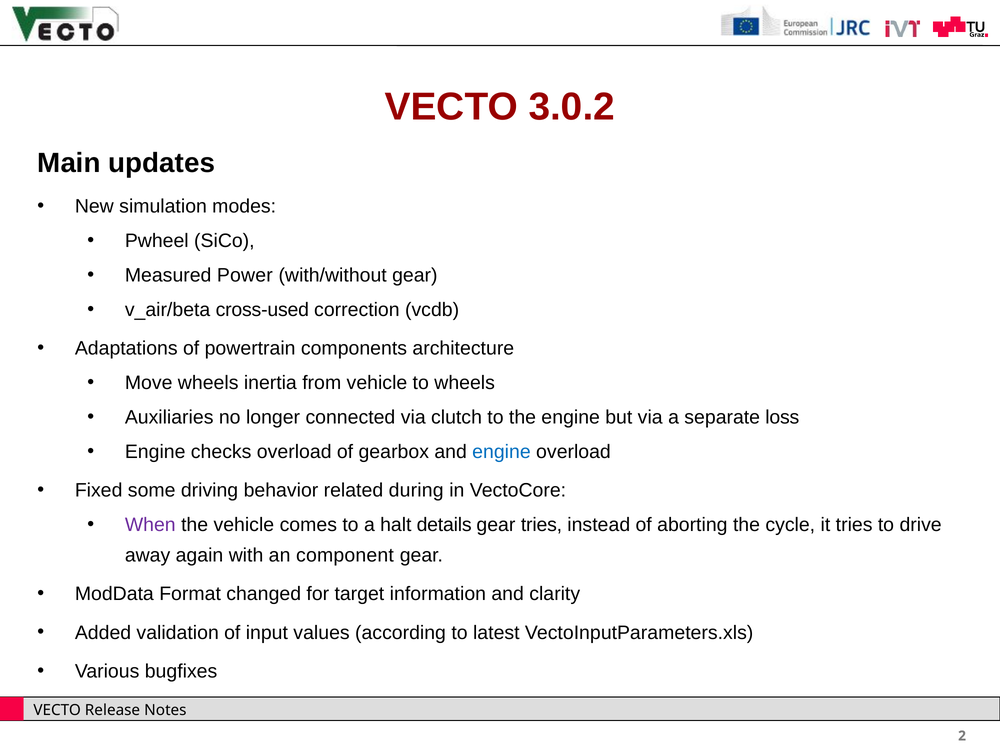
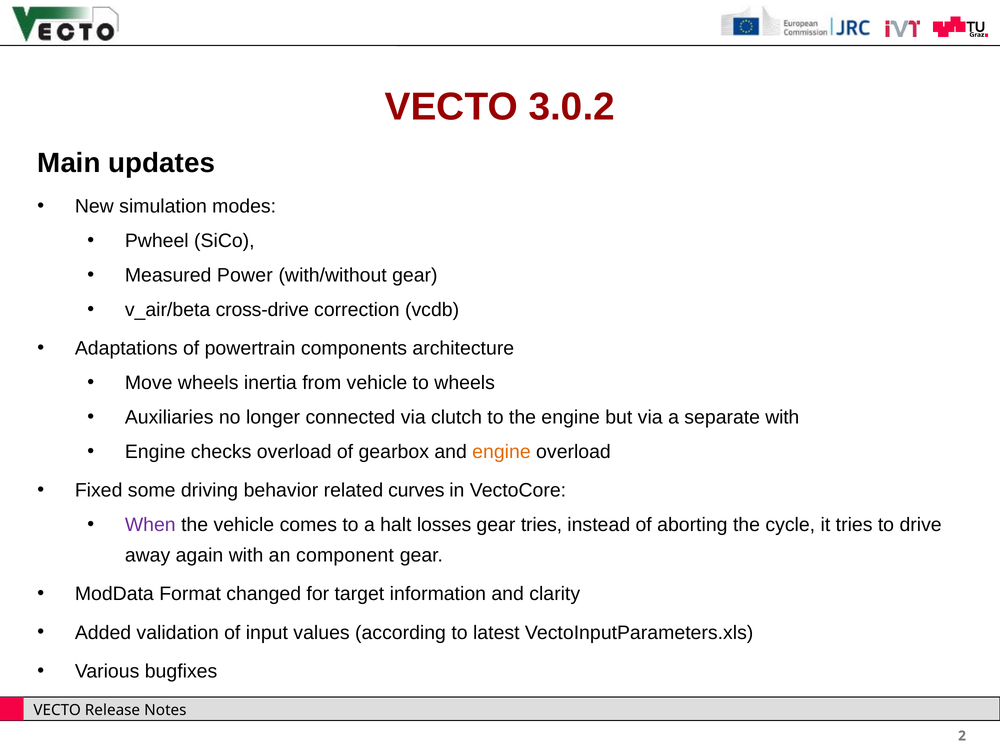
cross-used: cross-used -> cross-drive
separate loss: loss -> with
engine at (501, 452) colour: blue -> orange
during: during -> curves
details: details -> losses
